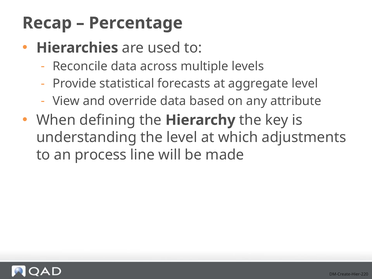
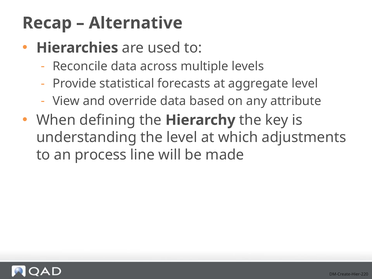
Percentage: Percentage -> Alternative
